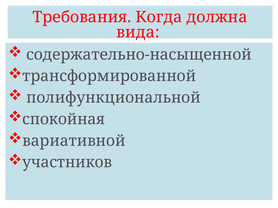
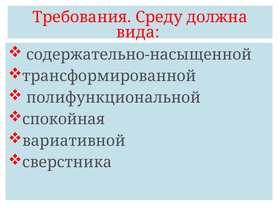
Когда: Когда -> Среду
участников: участников -> сверстника
